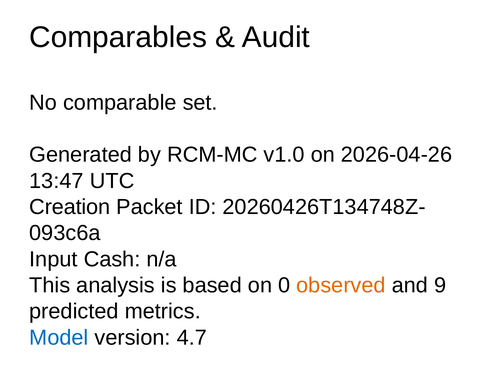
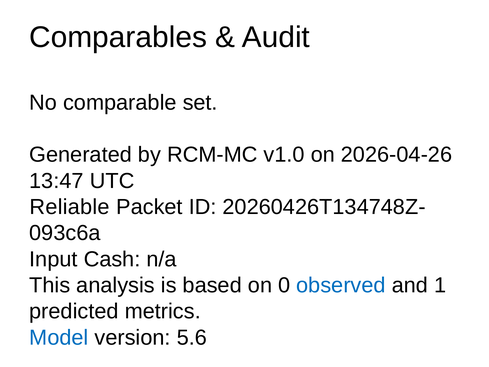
Creation: Creation -> Reliable
observed colour: orange -> blue
9: 9 -> 1
4.7: 4.7 -> 5.6
